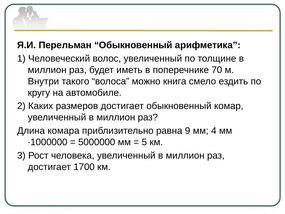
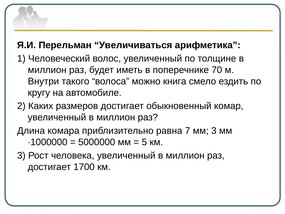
Перельман Обыкновенный: Обыкновенный -> Увеличиваться
9: 9 -> 7
мм 4: 4 -> 3
